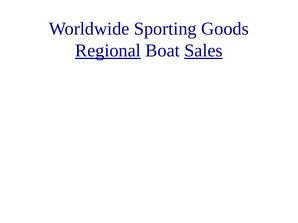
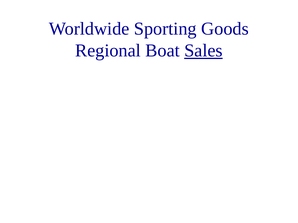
Regional underline: present -> none
